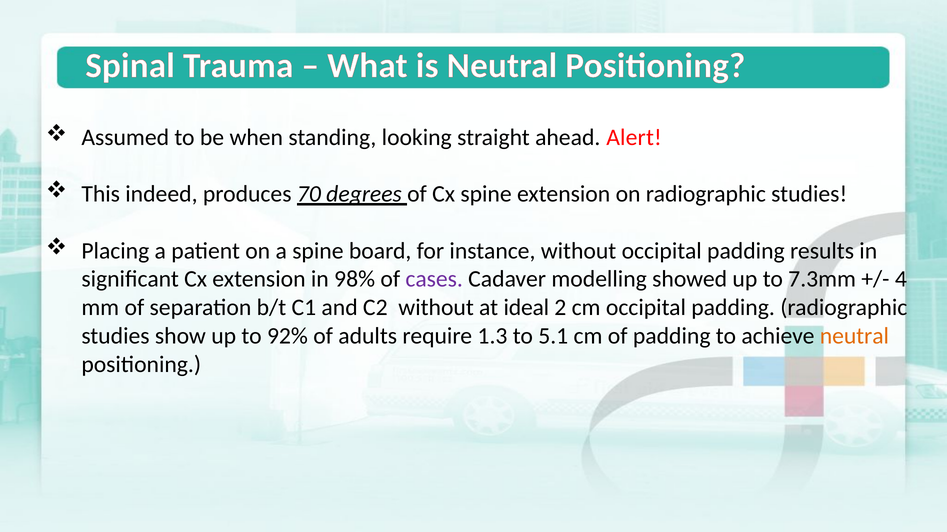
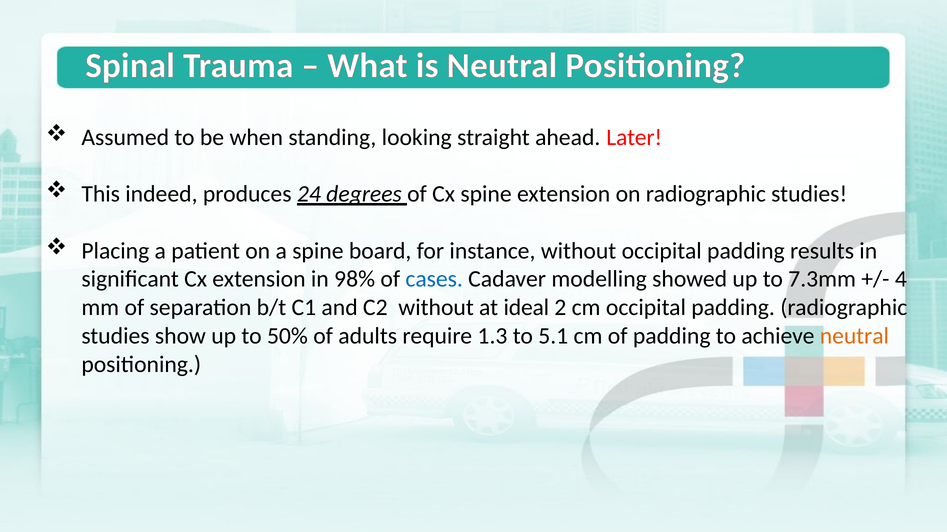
Alert: Alert -> Later
70: 70 -> 24
cases colour: purple -> blue
92%: 92% -> 50%
